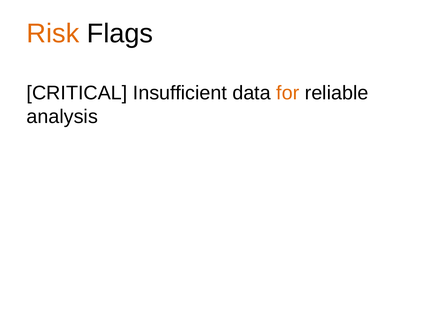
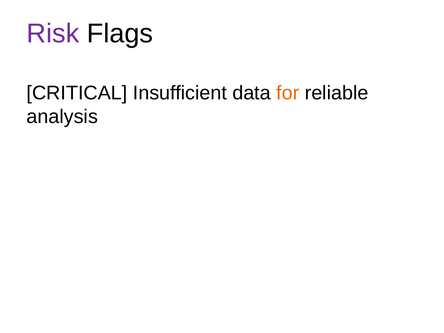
Risk colour: orange -> purple
